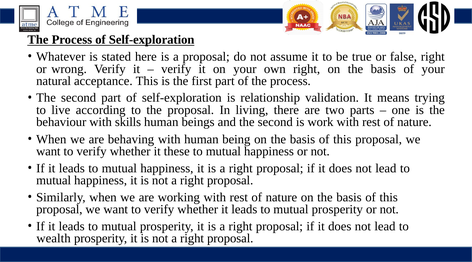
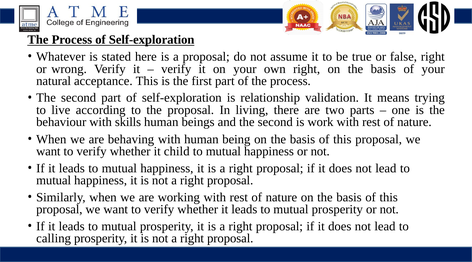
these: these -> child
wealth: wealth -> calling
